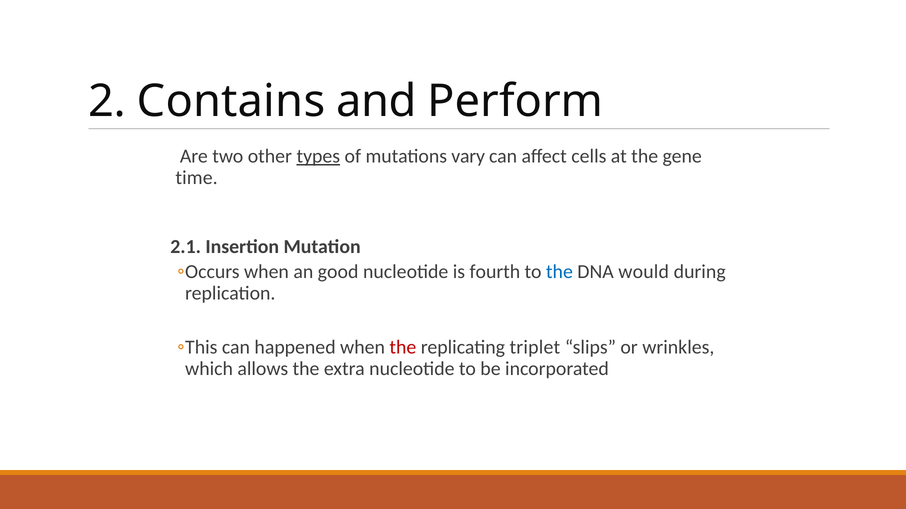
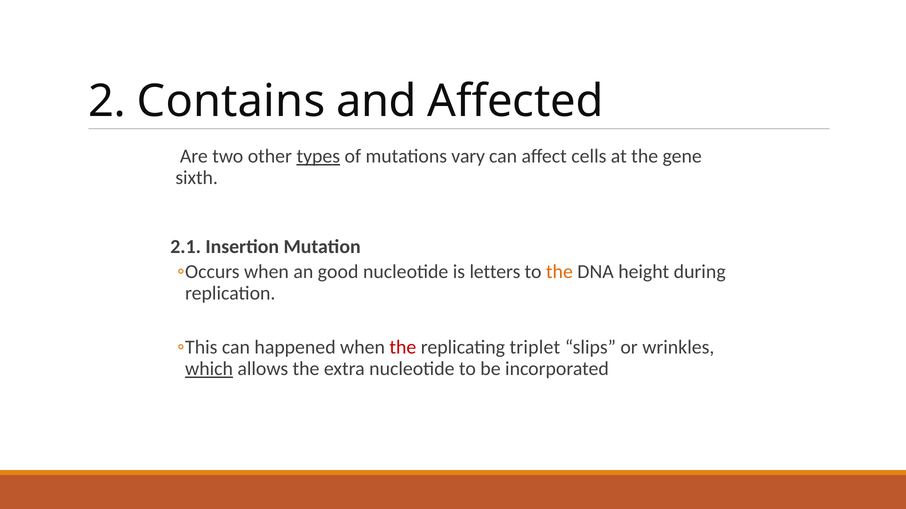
Perform: Perform -> Affected
time: time -> sixth
fourth: fourth -> letters
the at (559, 272) colour: blue -> orange
would: would -> height
which underline: none -> present
